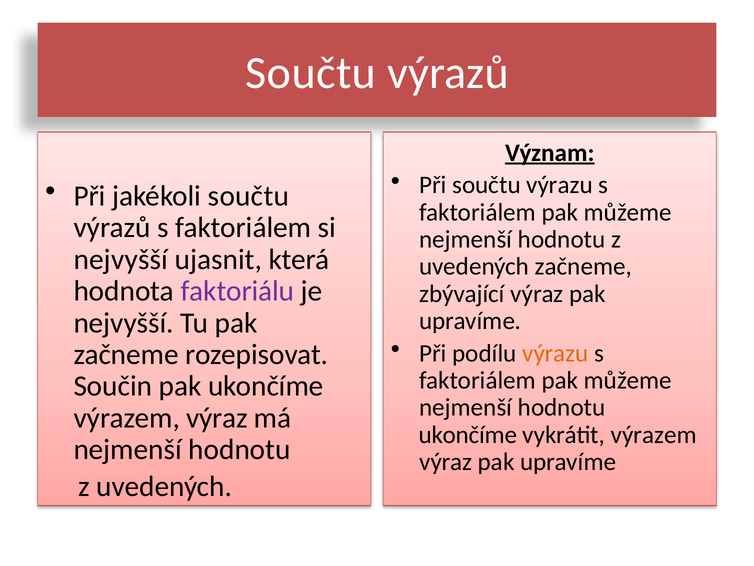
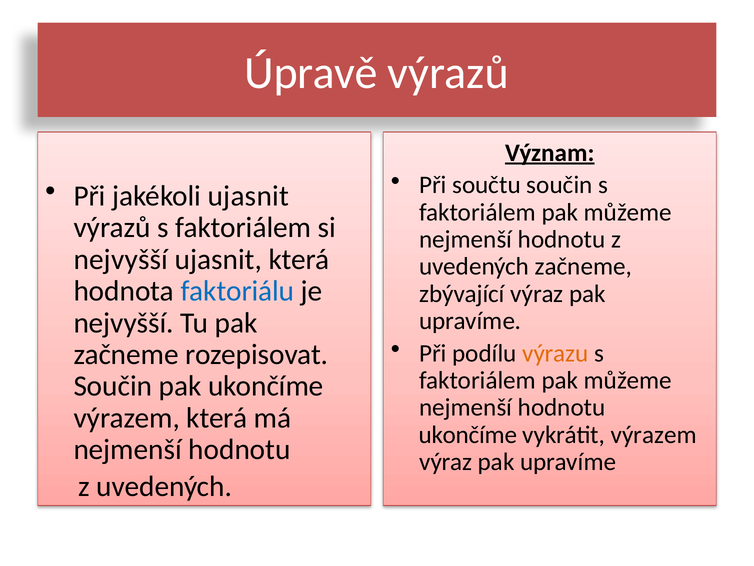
Součtu at (311, 73): Součtu -> Úpravě
součtu výrazu: výrazu -> součin
jakékoli součtu: součtu -> ujasnit
faktoriálu colour: purple -> blue
výraz at (217, 418): výraz -> která
